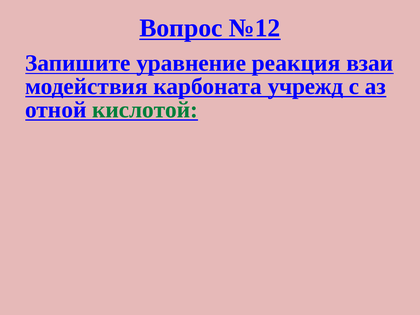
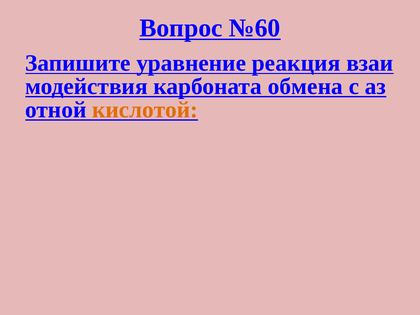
№12: №12 -> №60
учрежд: учрежд -> обмена
кислотой colour: green -> orange
